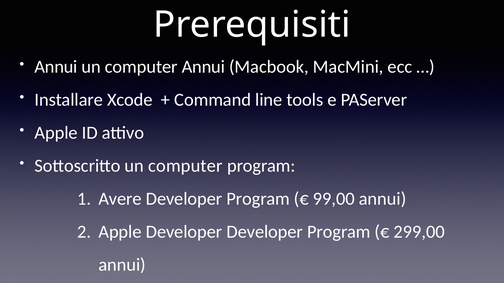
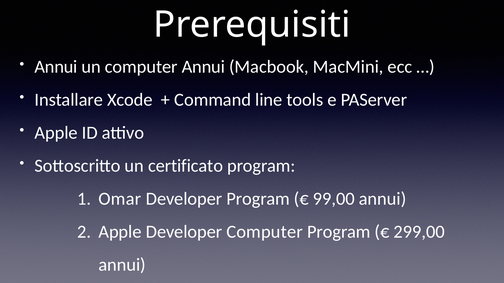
Sottoscritto un computer: computer -> certificato
Avere: Avere -> Omar
Developer Developer: Developer -> Computer
